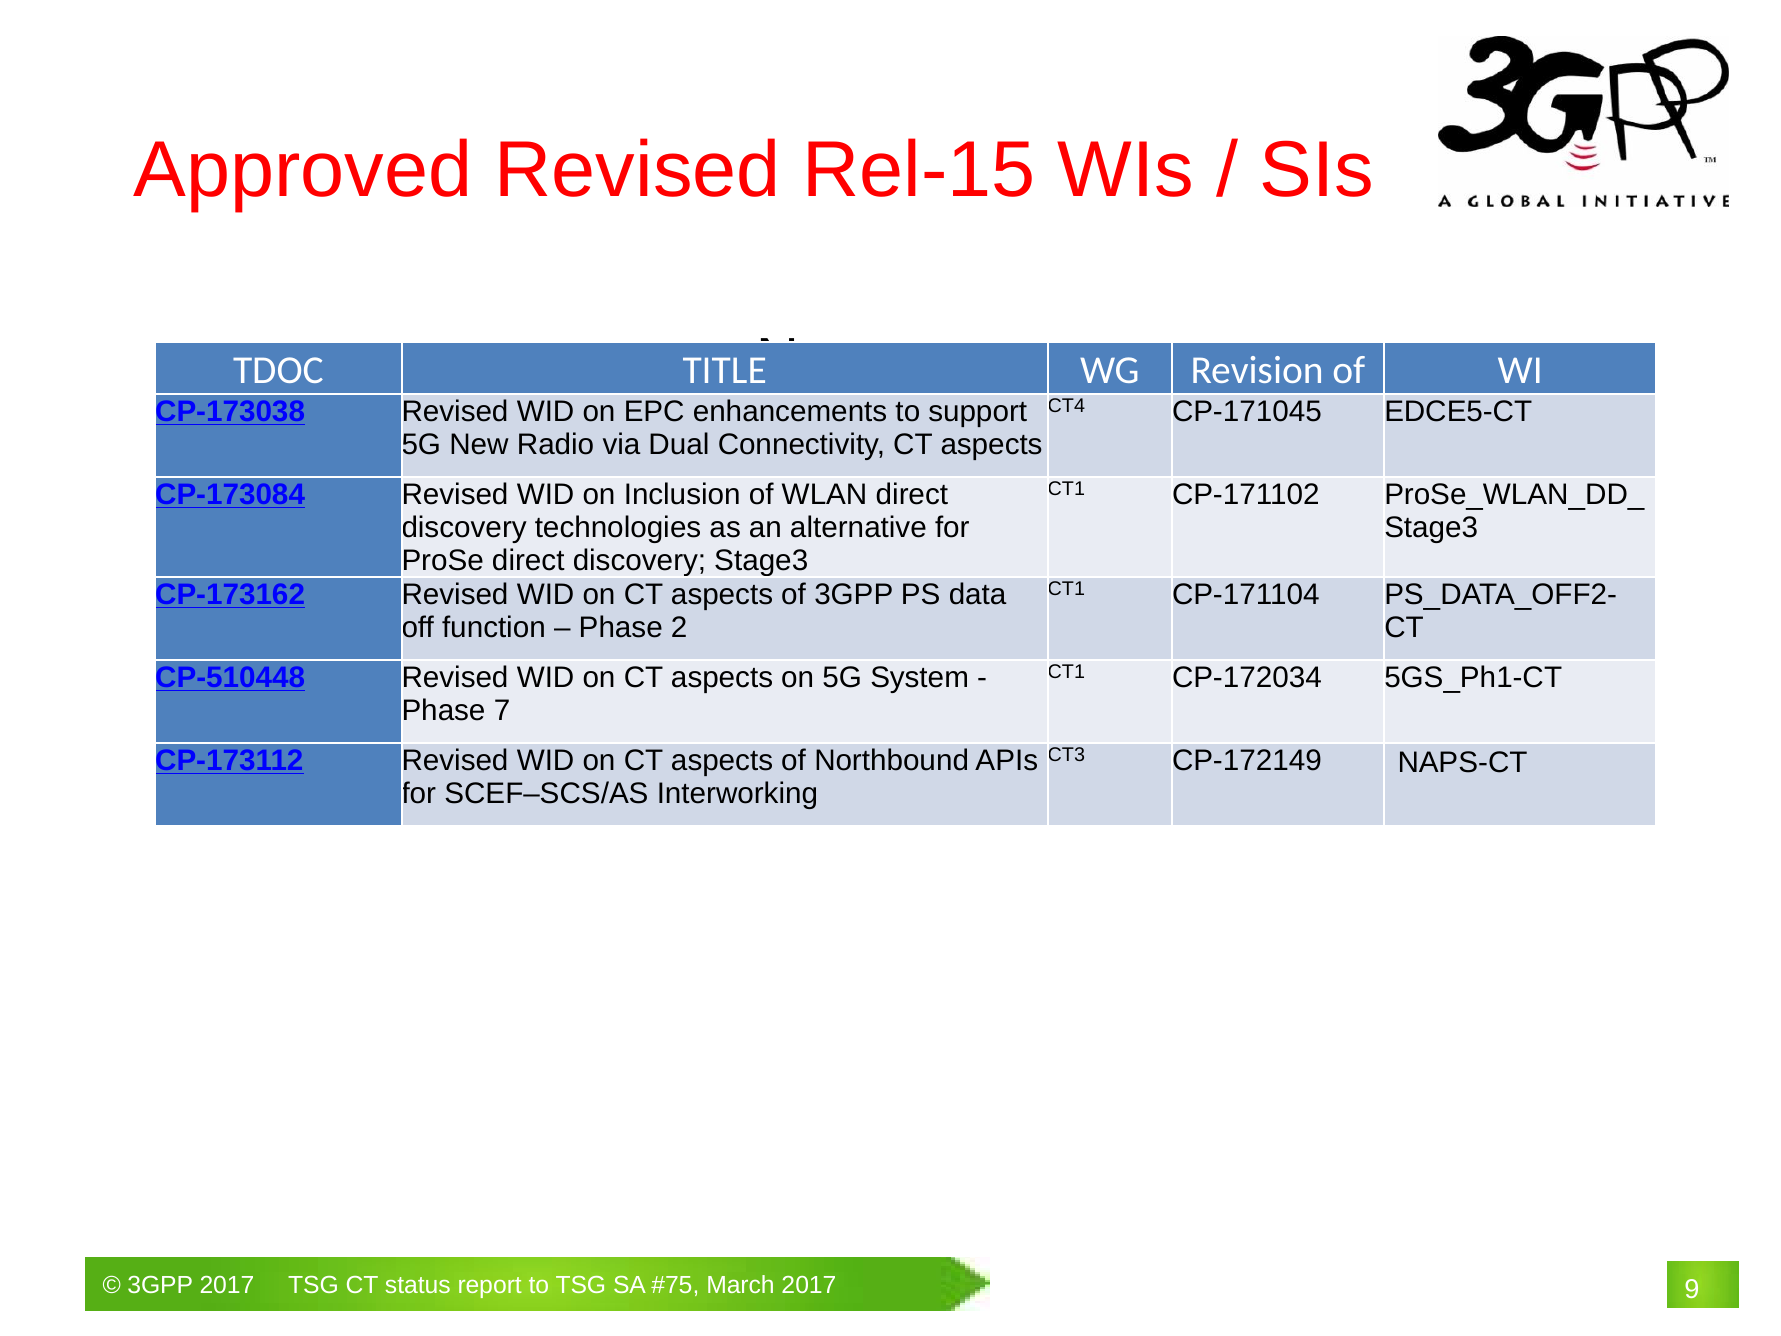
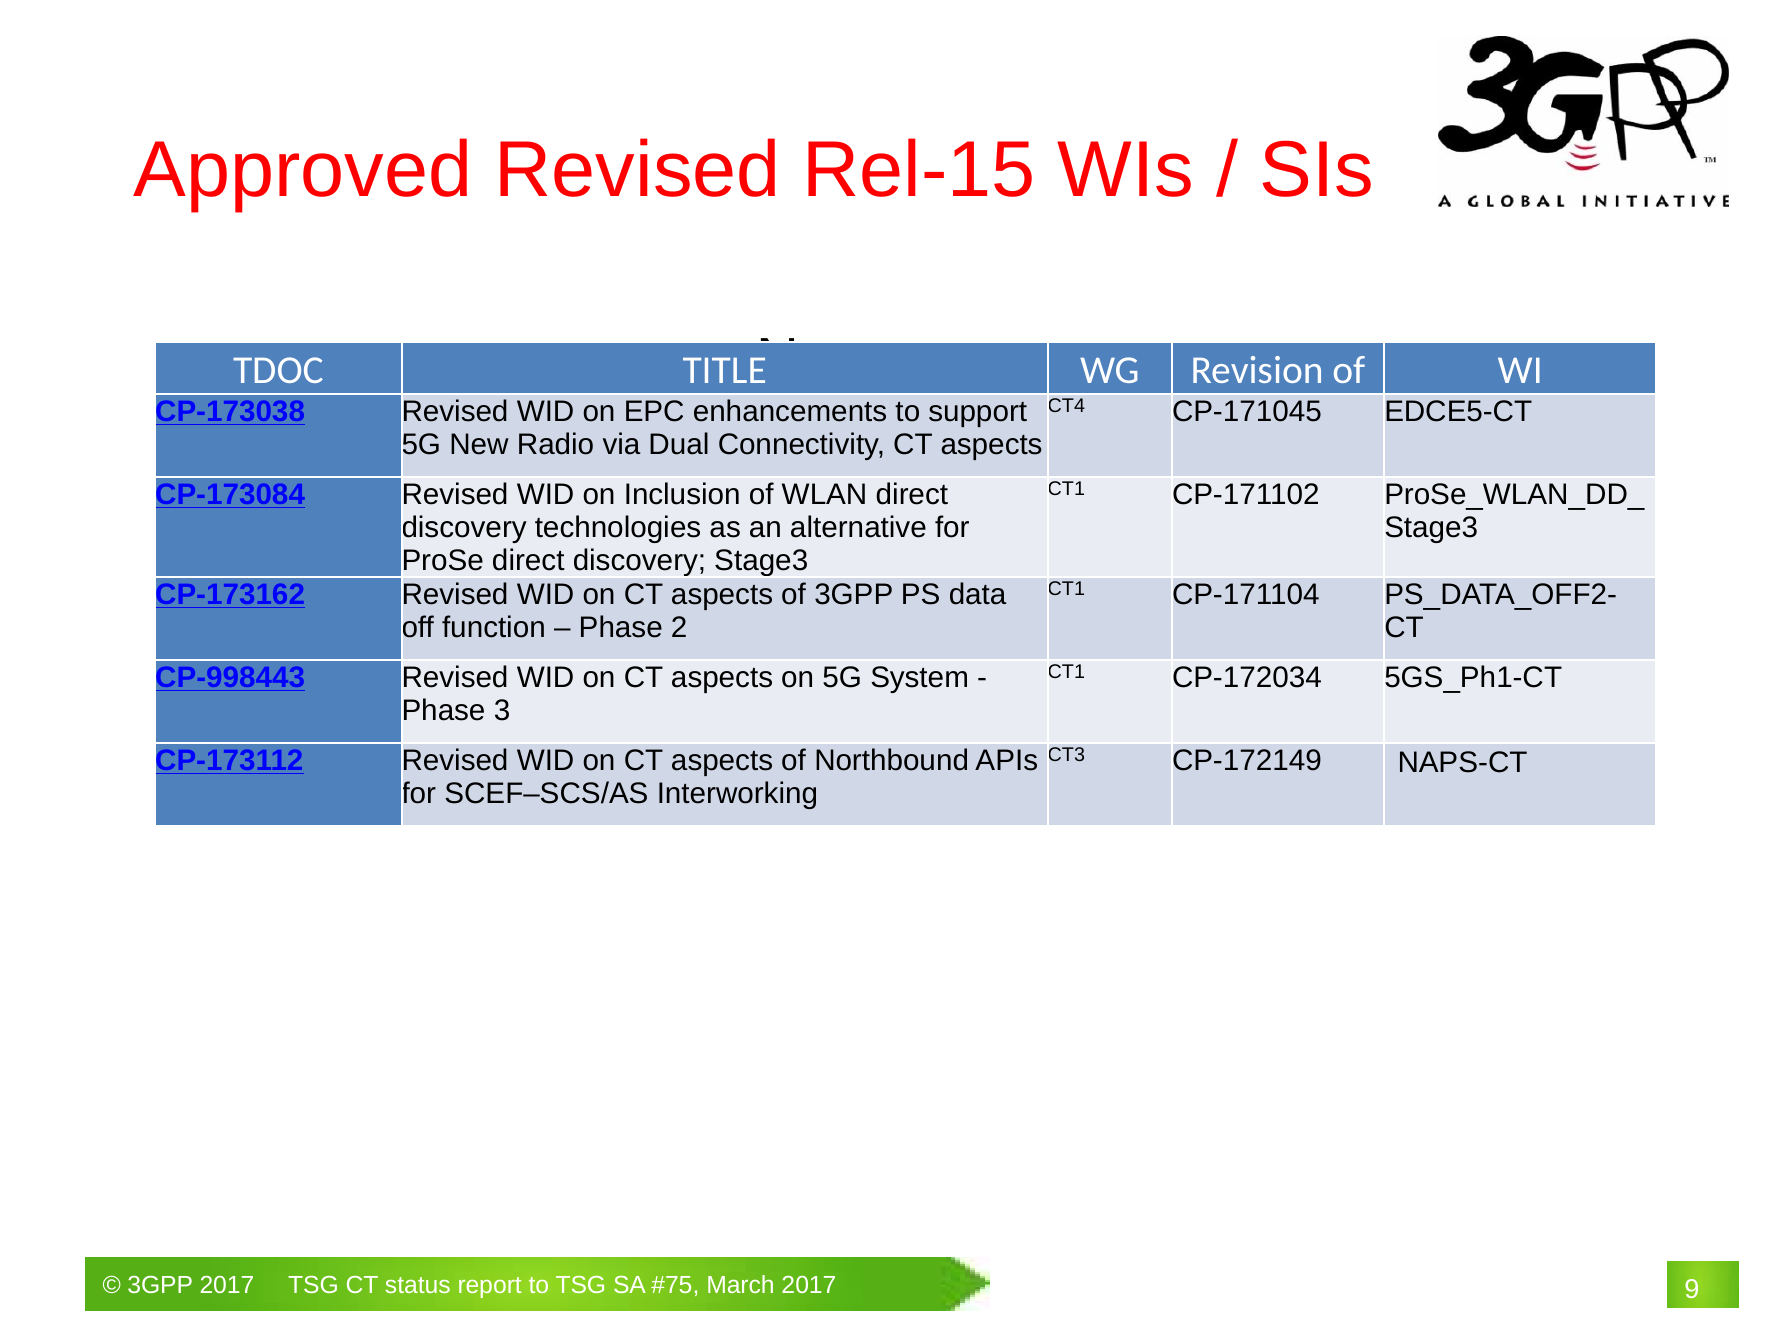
CP-510448: CP-510448 -> CP-998443
7: 7 -> 3
